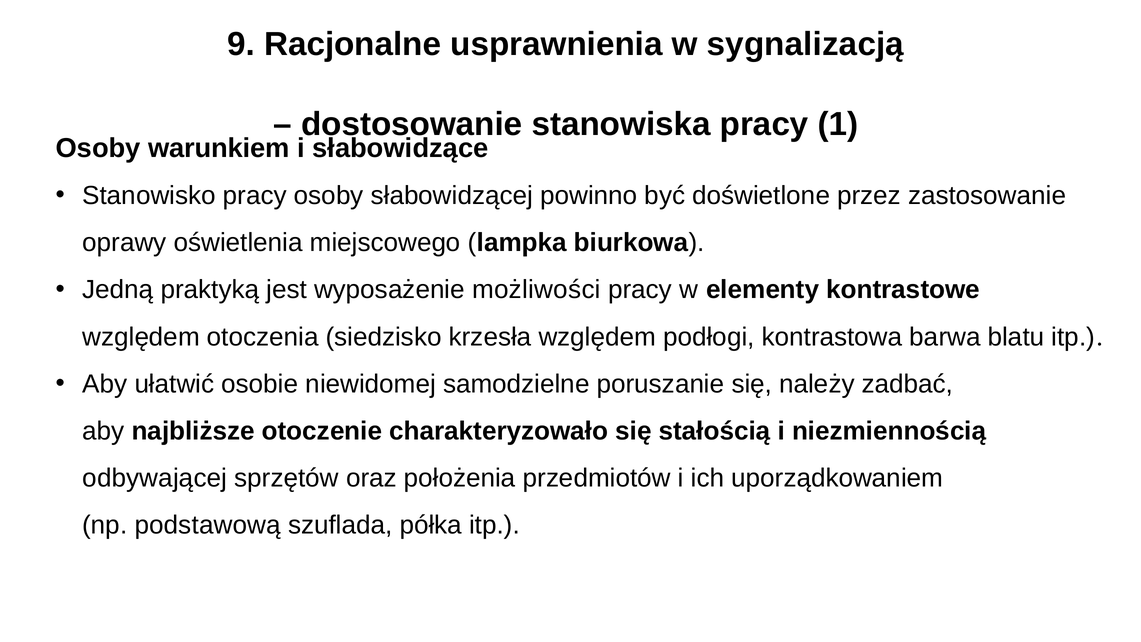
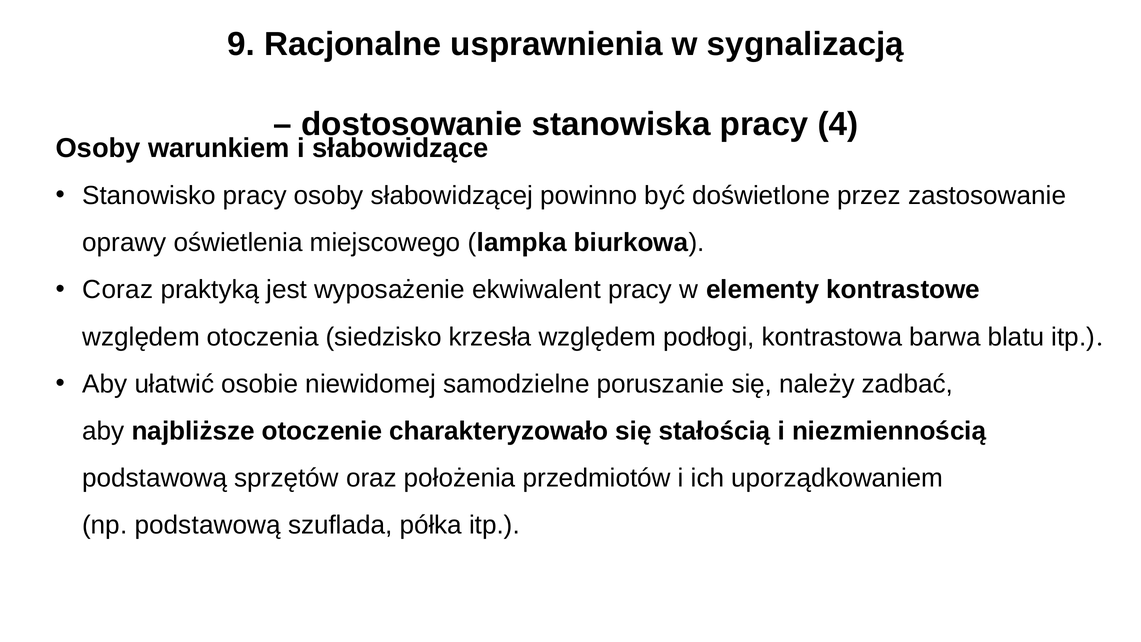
1: 1 -> 4
Jedną: Jedną -> Coraz
możliwości: możliwości -> ekwiwalent
odbywającej at (155, 478): odbywającej -> podstawową
